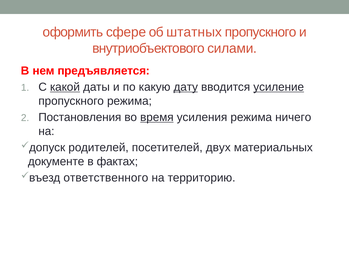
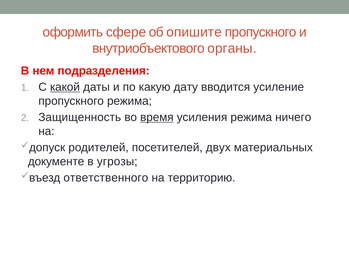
штатных: штатных -> опишите
силами: силами -> органы
предъявляется: предъявляется -> подразделения
дату underline: present -> none
усиление underline: present -> none
Постановления: Постановления -> Защищенность
фактах: фактах -> угрозы
